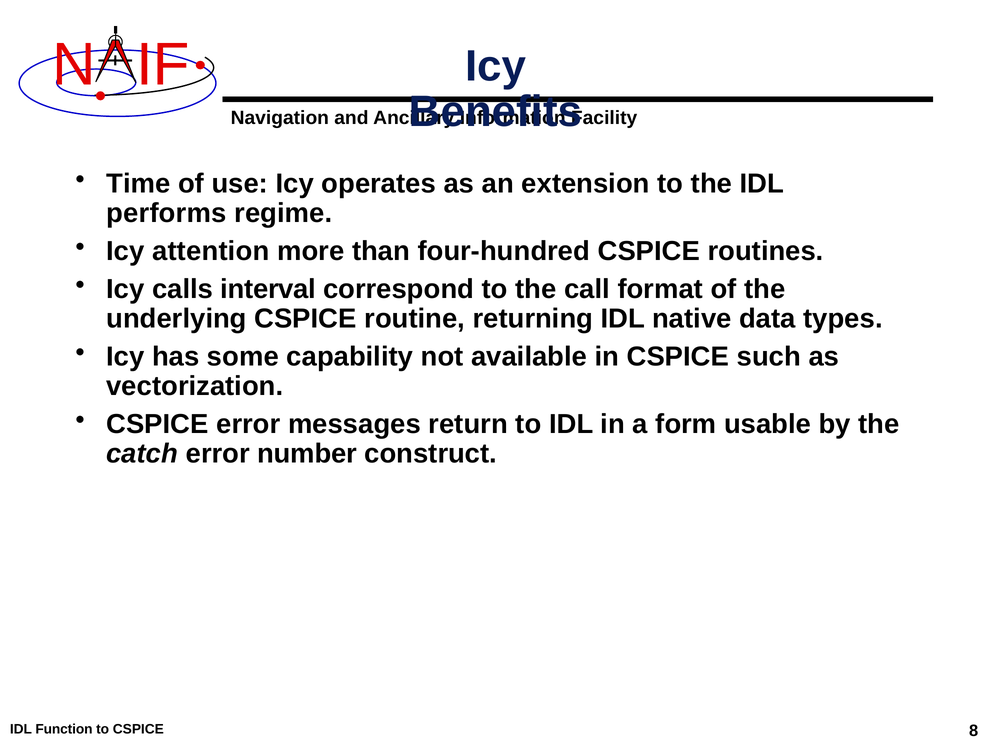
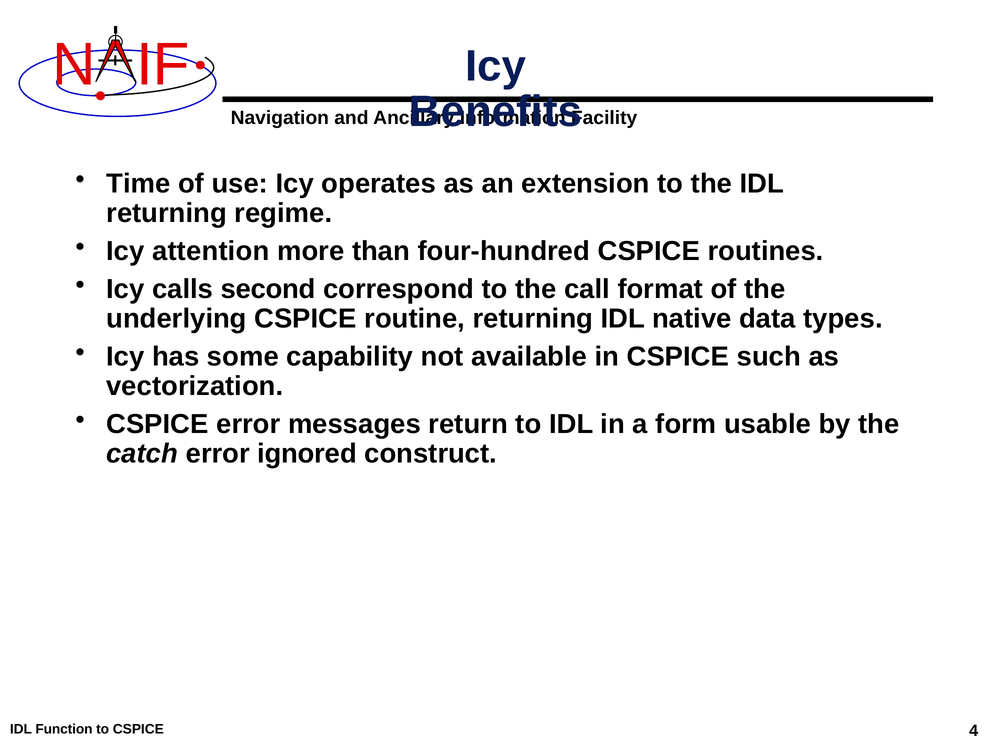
performs at (167, 213): performs -> returning
interval: interval -> second
number: number -> ignored
8: 8 -> 4
